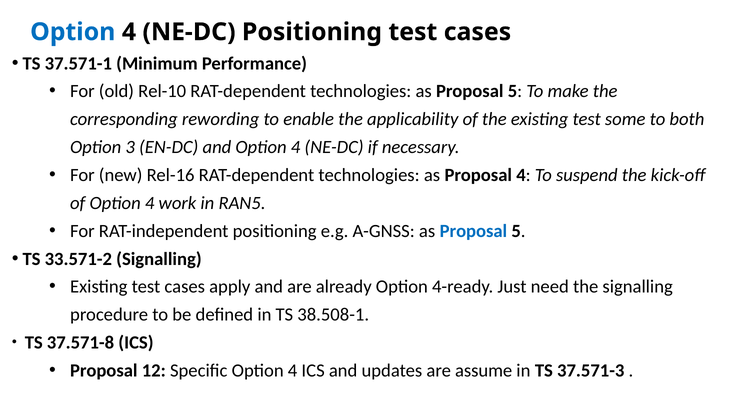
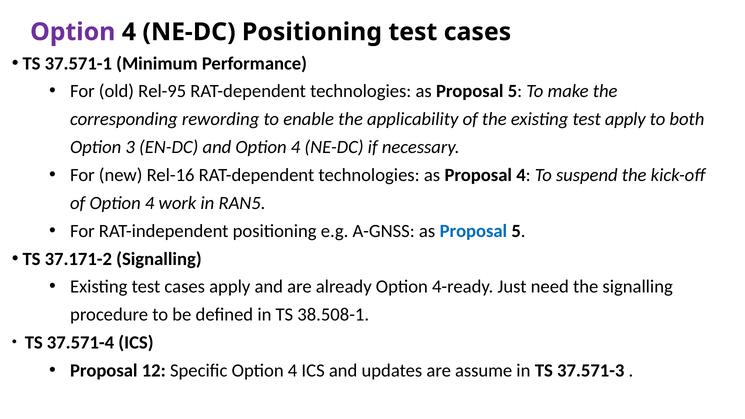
Option at (73, 32) colour: blue -> purple
Rel-10: Rel-10 -> Rel-95
test some: some -> apply
33.571-2: 33.571-2 -> 37.171-2
37.571-8: 37.571-8 -> 37.571-4
